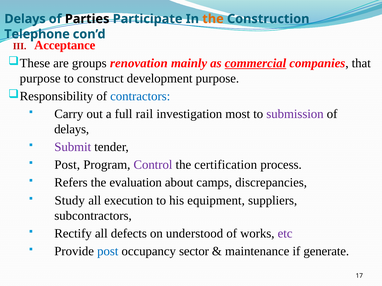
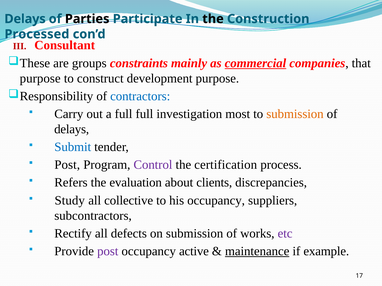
the at (213, 19) colour: orange -> black
Telephone: Telephone -> Processed
Acceptance: Acceptance -> Consultant
renovation: renovation -> constraints
full rail: rail -> full
submission at (295, 114) colour: purple -> orange
Submit colour: purple -> blue
camps: camps -> clients
execution: execution -> collective
his equipment: equipment -> occupancy
on understood: understood -> submission
post at (108, 252) colour: blue -> purple
sector: sector -> active
maintenance underline: none -> present
generate: generate -> example
